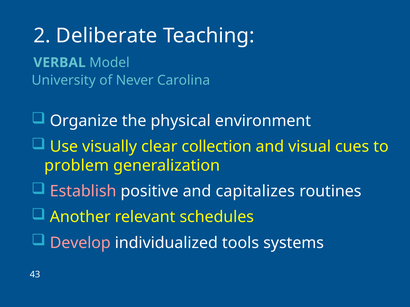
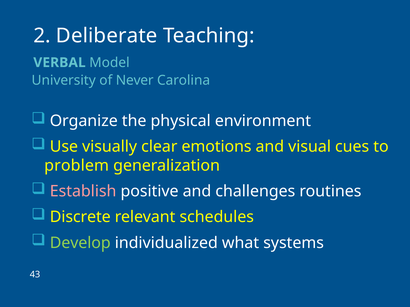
collection: collection -> emotions
capitalizes: capitalizes -> challenges
Another: Another -> Discrete
Develop colour: pink -> light green
tools: tools -> what
